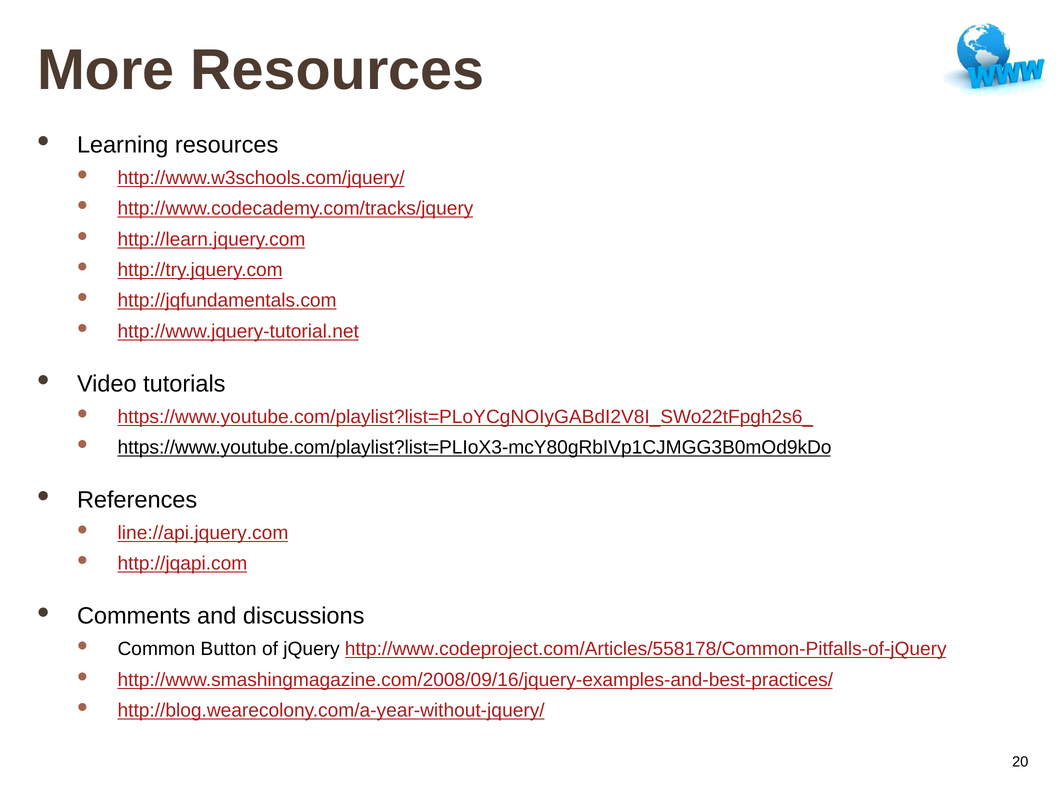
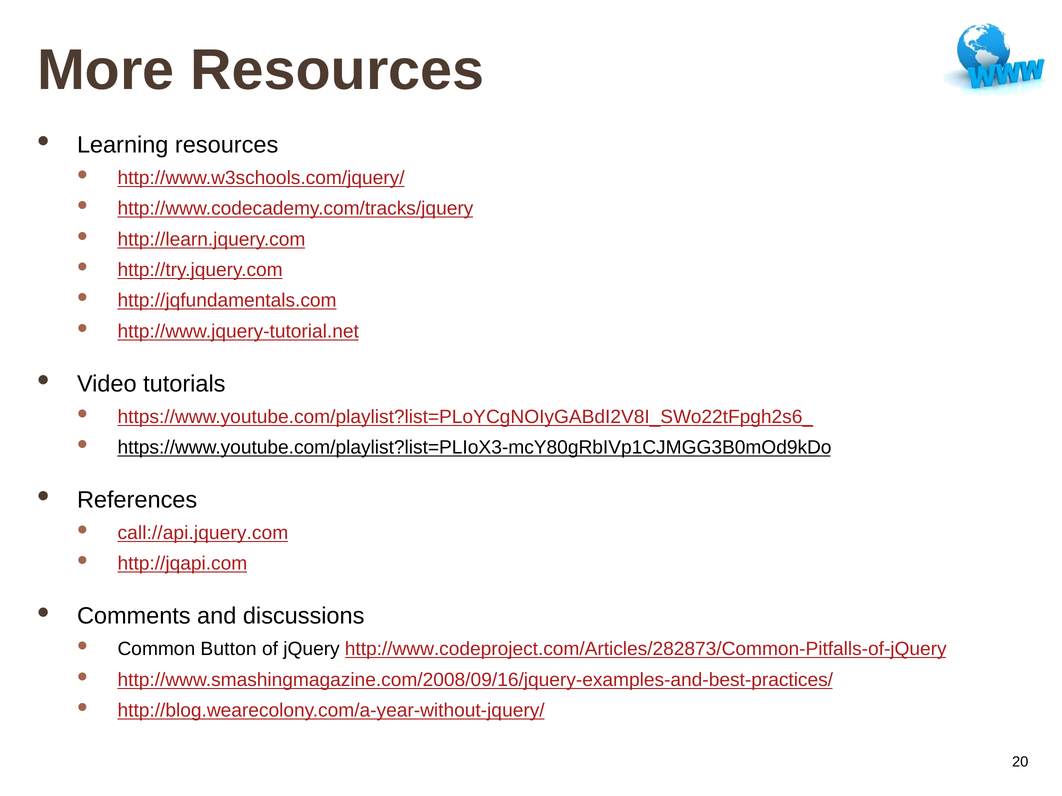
line://api.jquery.com: line://api.jquery.com -> call://api.jquery.com
http://www.codeproject.com/Articles/558178/Common-Pitfalls-of-jQuery: http://www.codeproject.com/Articles/558178/Common-Pitfalls-of-jQuery -> http://www.codeproject.com/Articles/282873/Common-Pitfalls-of-jQuery
